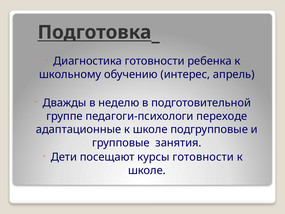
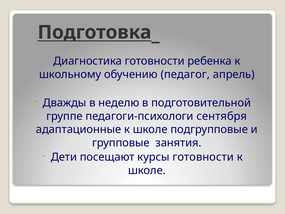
интерес: интерес -> педагог
переходе: переходе -> сентября
